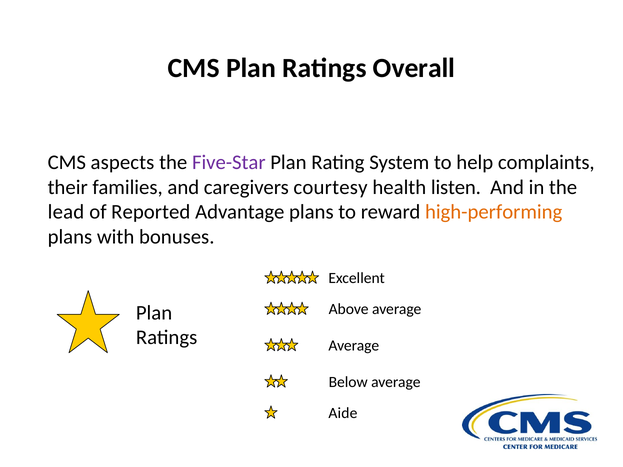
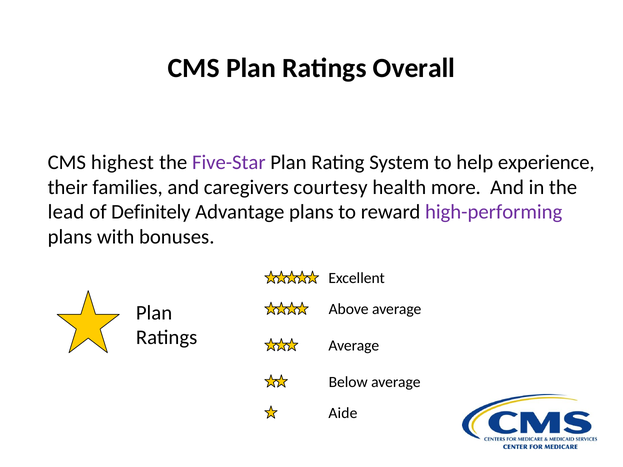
aspects: aspects -> highest
complaints: complaints -> experience
listen: listen -> more
Reported: Reported -> Definitely
high-performing colour: orange -> purple
